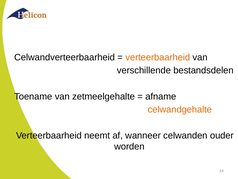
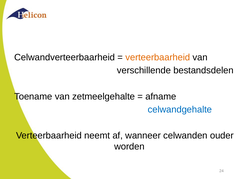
celwandgehalte colour: orange -> blue
